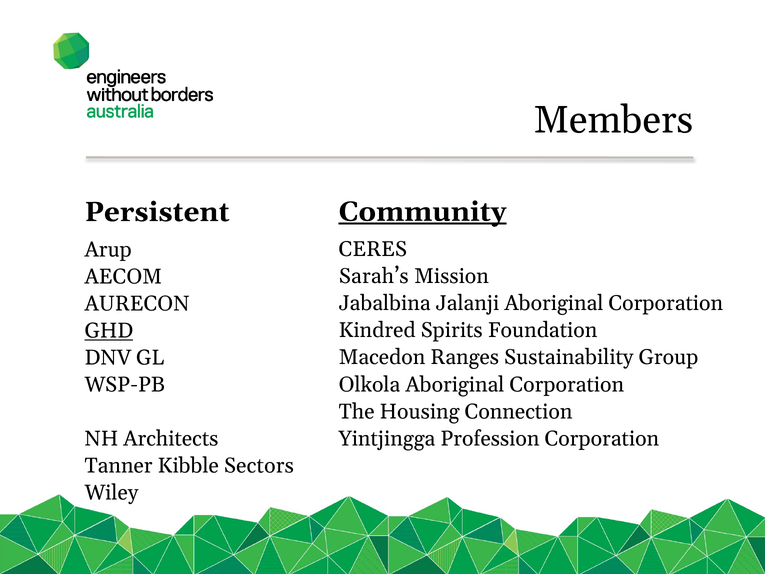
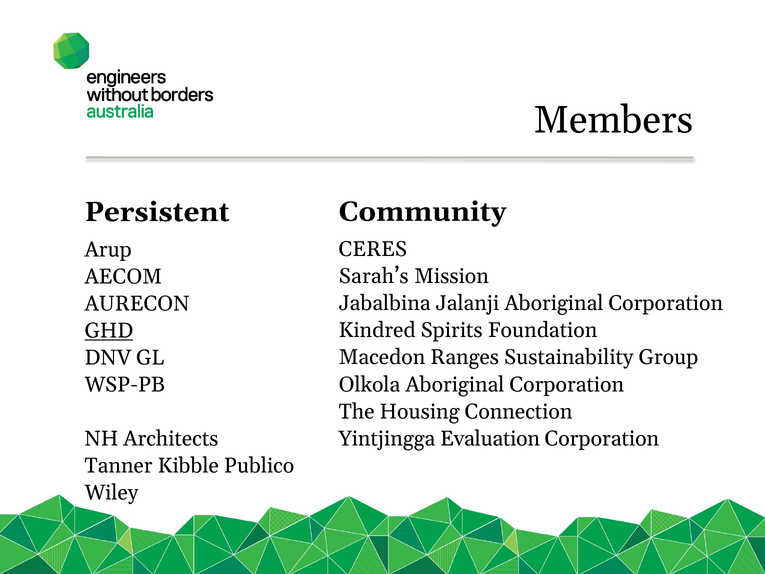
Community underline: present -> none
Profession: Profession -> Evaluation
Sectors: Sectors -> Publico
